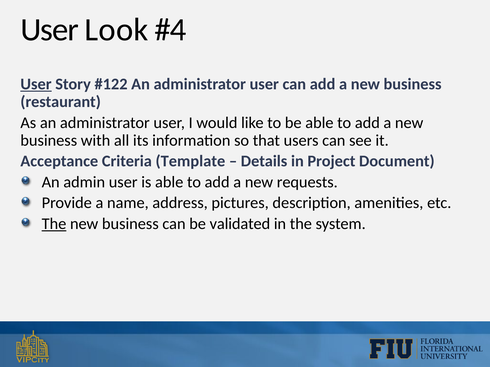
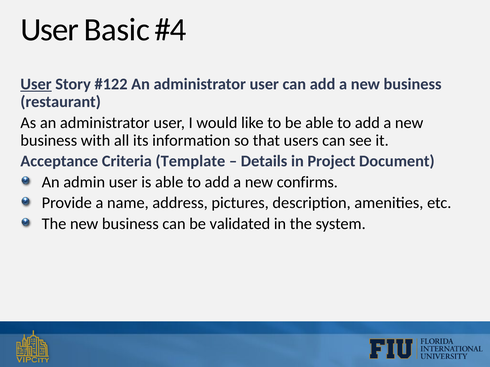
Look: Look -> Basic
requests: requests -> confirms
The at (54, 224) underline: present -> none
